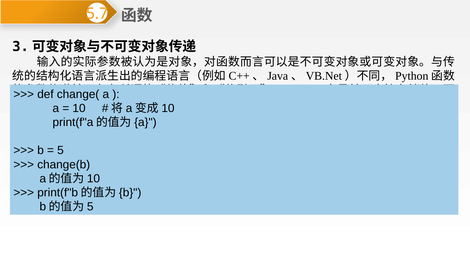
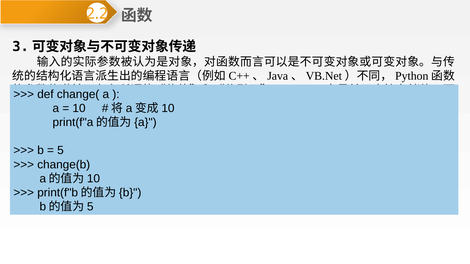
5.7: 5.7 -> 2.2
